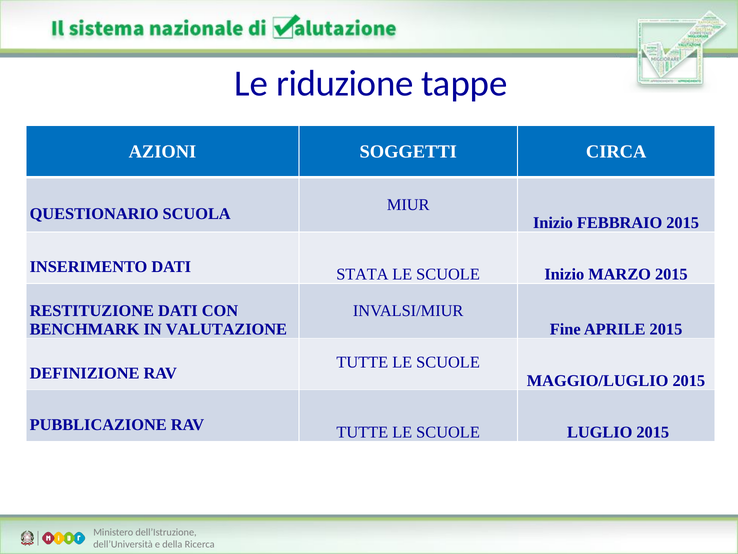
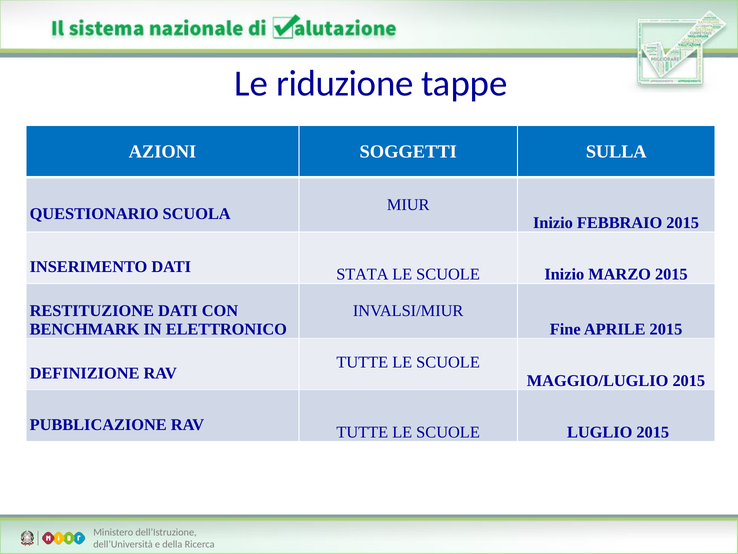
CIRCA: CIRCA -> SULLA
VALUTAZIONE: VALUTAZIONE -> ELETTRONICO
